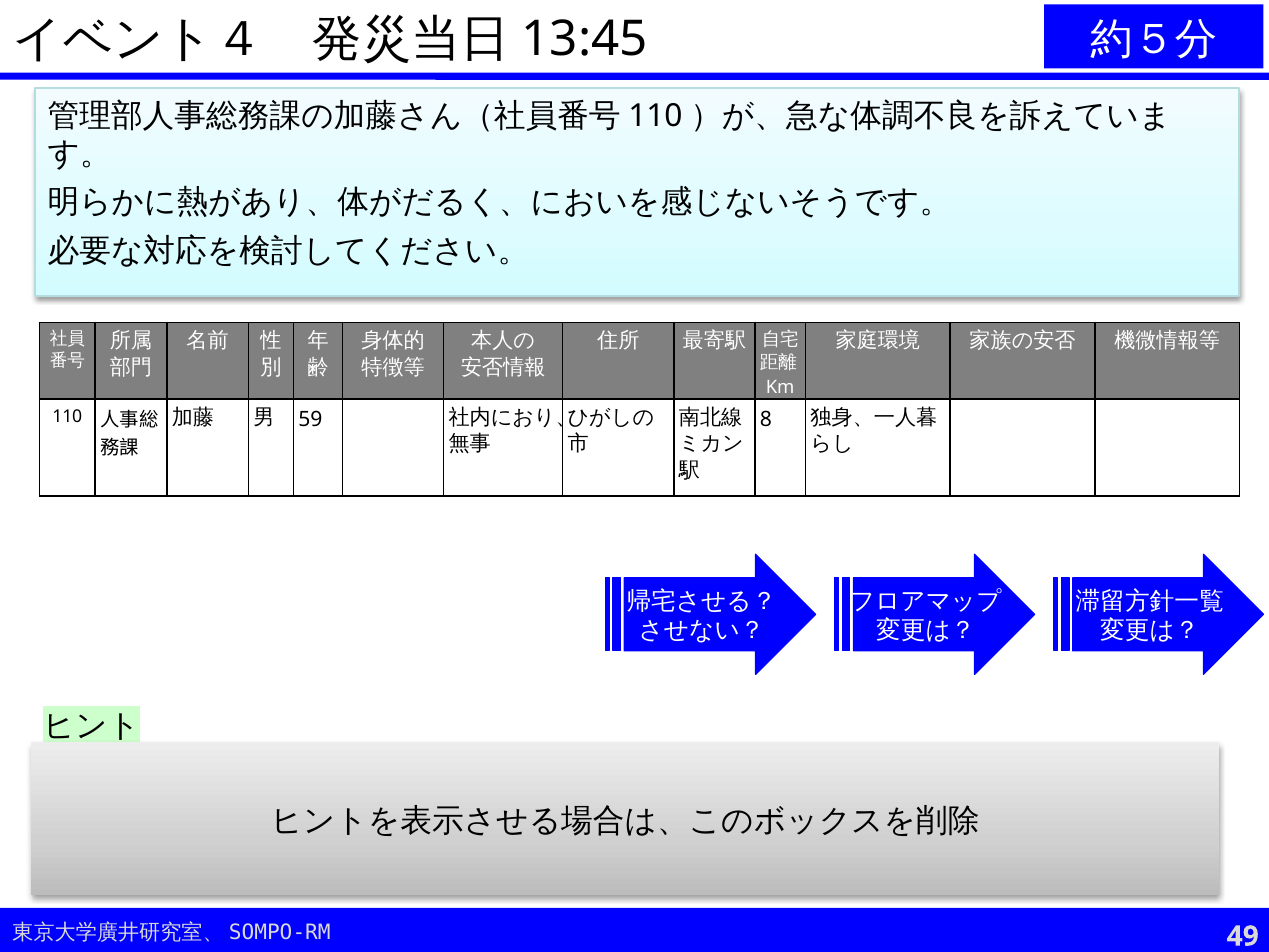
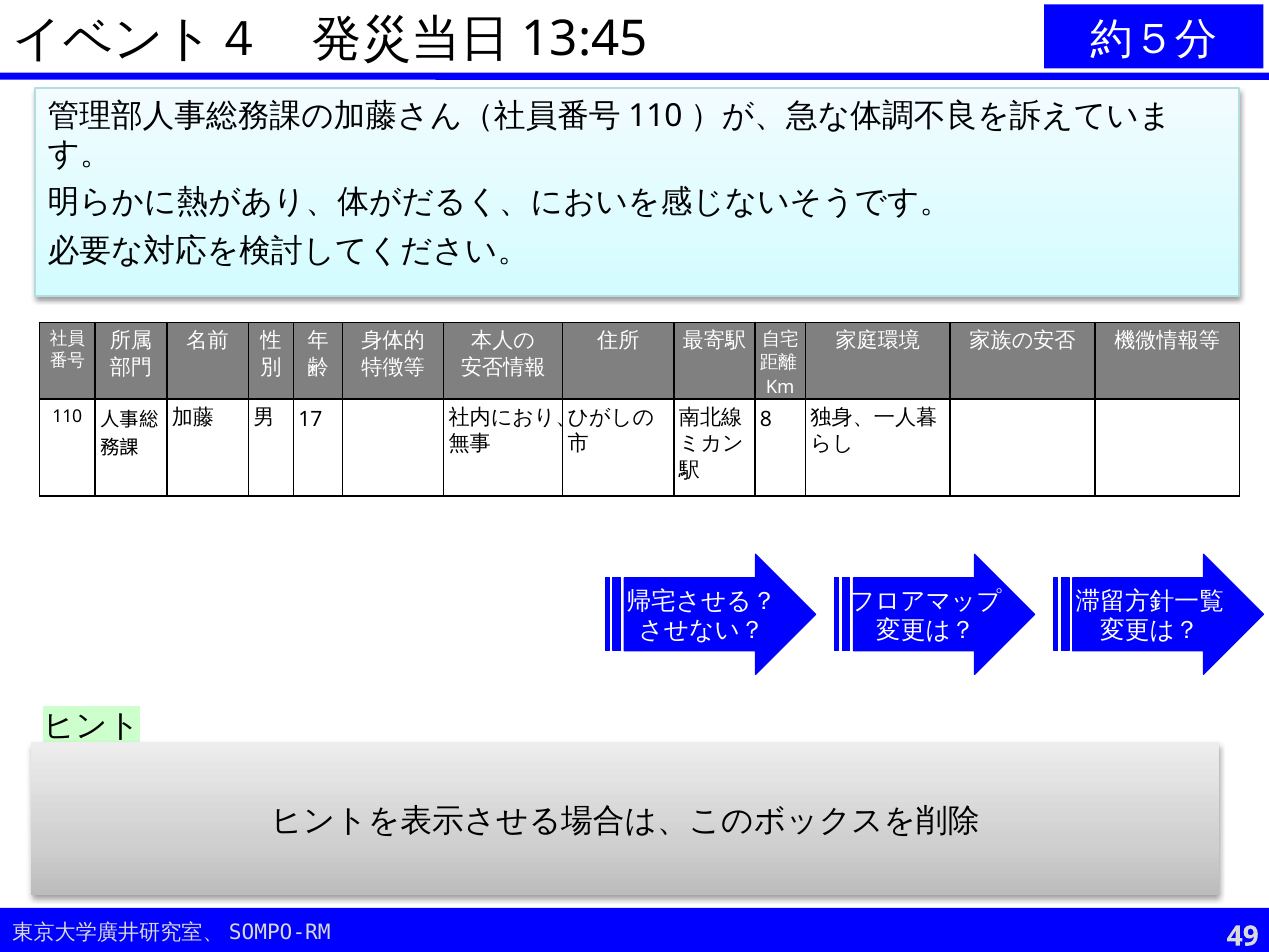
59: 59 -> 17
